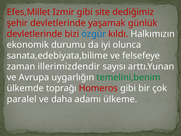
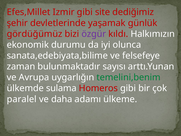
devletlerinde at (35, 34): devletlerinde -> gördüğümüz
özgür colour: blue -> purple
illerimizdendir: illerimizdendir -> bulunmaktadır
toprağı: toprağı -> sulama
